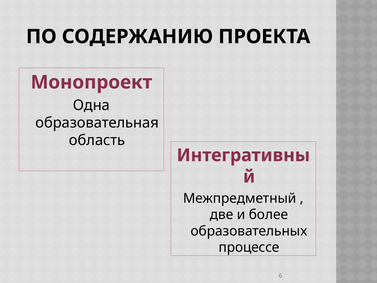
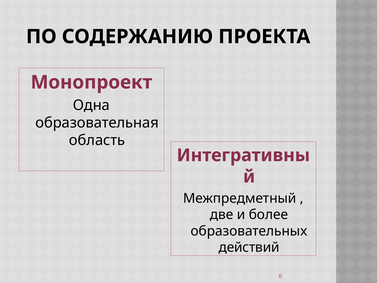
процессе: процессе -> действий
